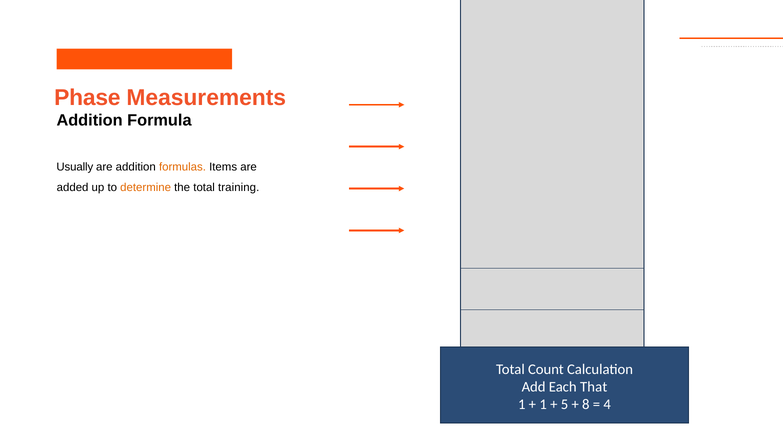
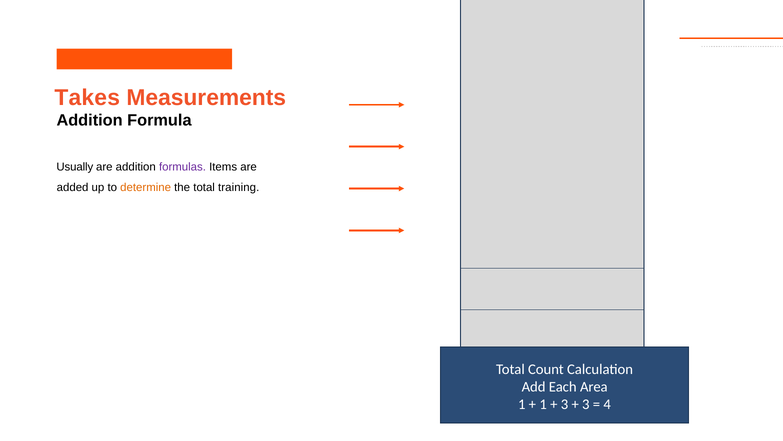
Phase: Phase -> Takes
formulas colour: orange -> purple
That: That -> Area
5 at (564, 404): 5 -> 3
8 at (586, 404): 8 -> 3
